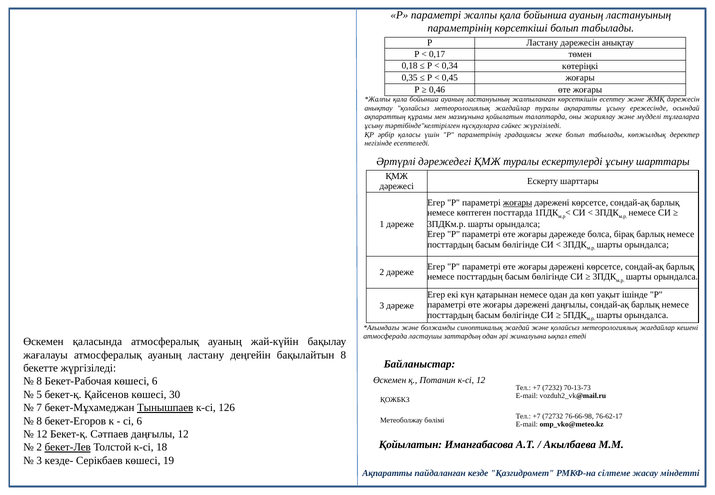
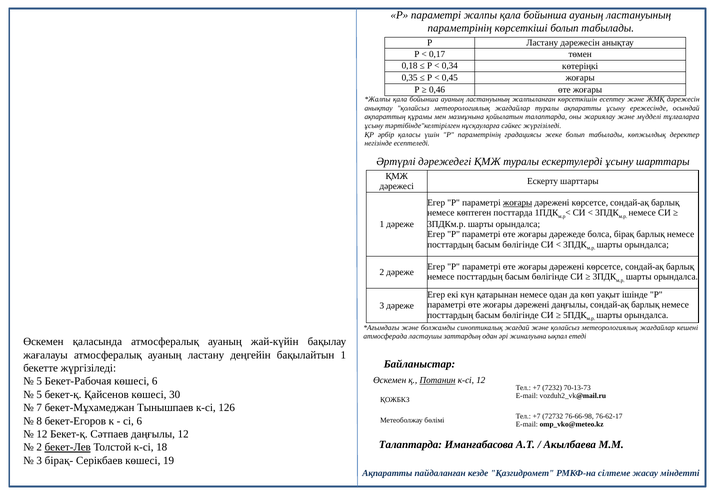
бақылайтын 8: 8 -> 1
Потанин underline: none -> present
8 at (39, 381): 8 -> 5
Тынышпаев underline: present -> none
Қойылатын at (410, 445): Қойылатын -> Талаптарда
кезде-: кезде- -> бірақ-
